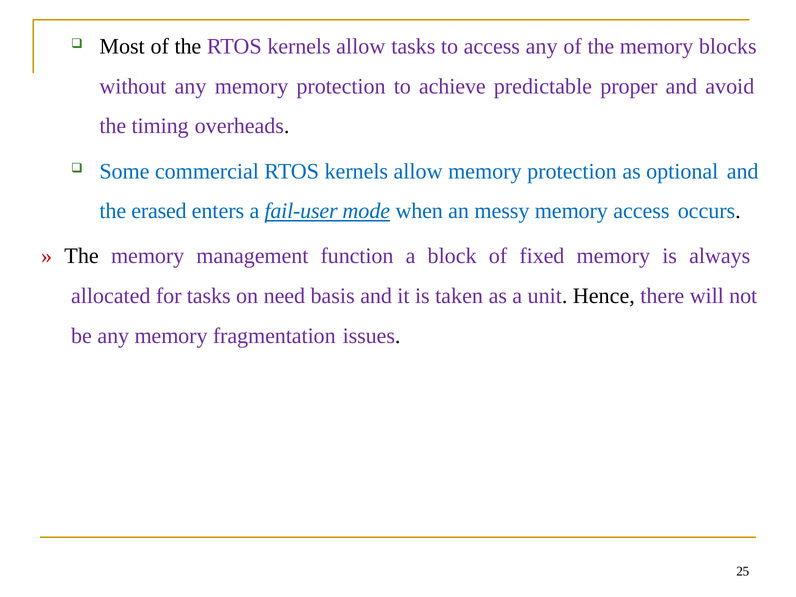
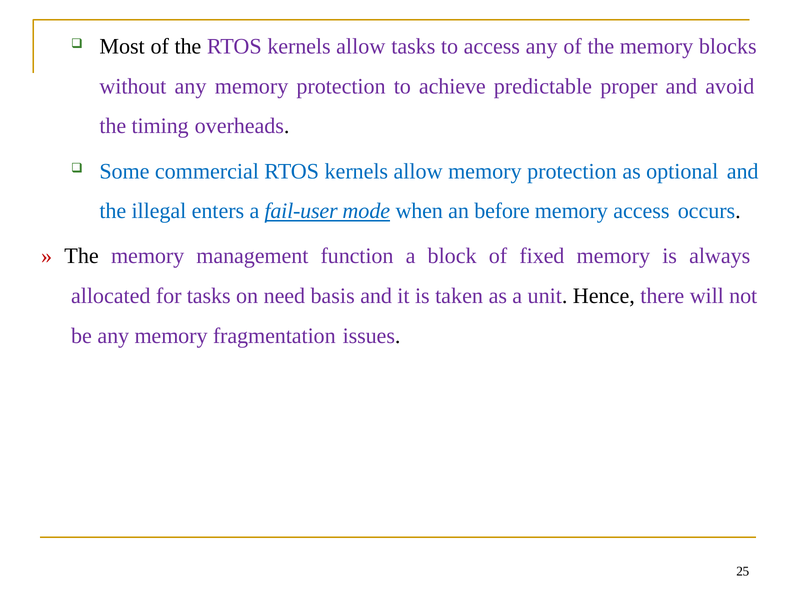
erased: erased -> illegal
messy: messy -> before
